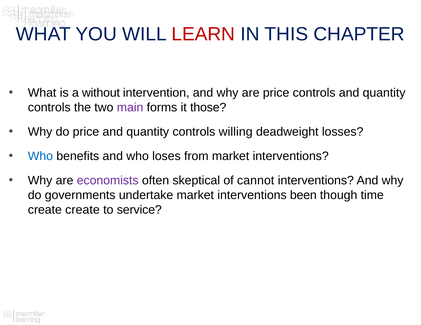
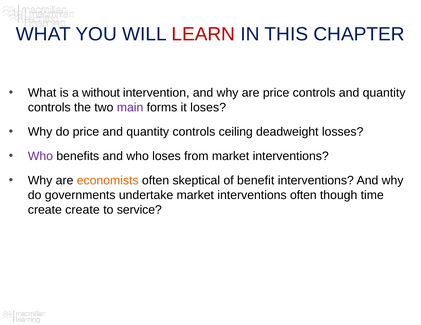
it those: those -> loses
willing: willing -> ceiling
Who at (40, 156) colour: blue -> purple
economists colour: purple -> orange
cannot: cannot -> benefit
interventions been: been -> often
